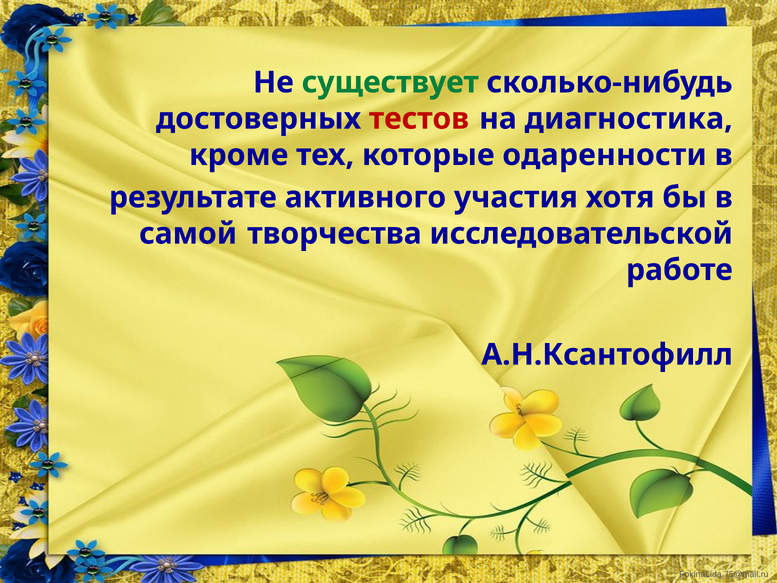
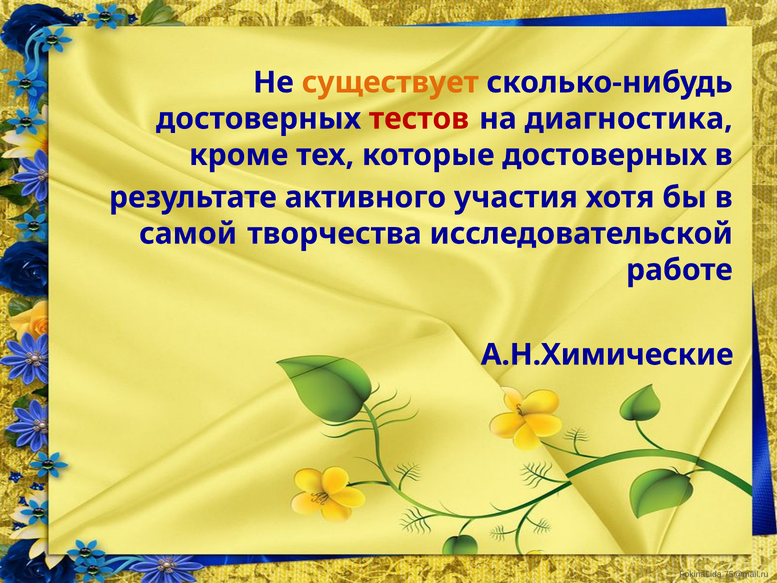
существует colour: green -> orange
которые одаренности: одаренности -> достоверных
А.Н.Ксантофилл: А.Н.Ксантофилл -> А.Н.Химические
